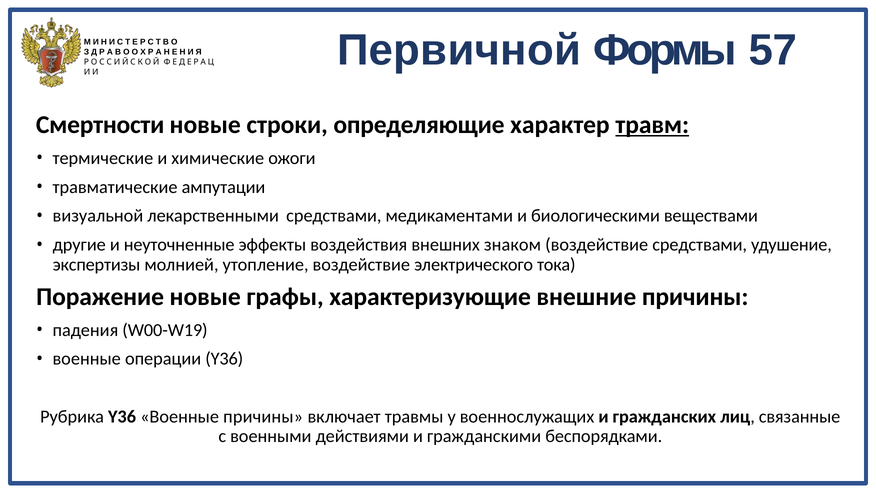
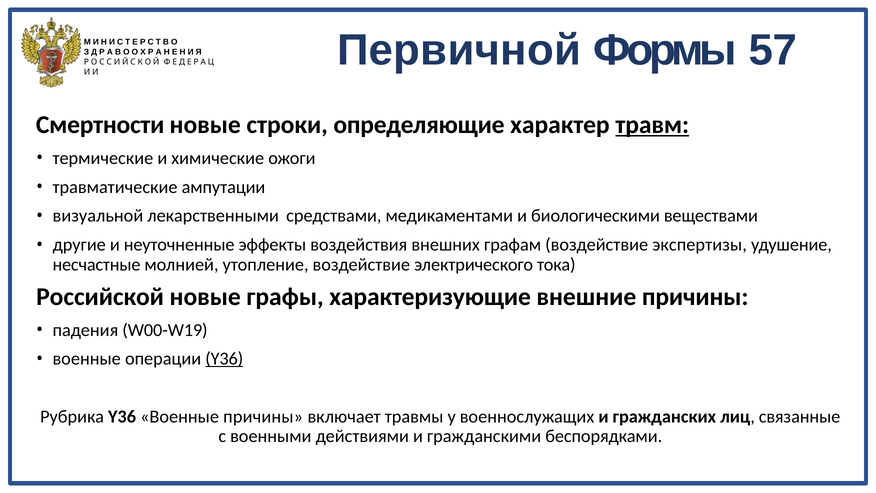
знаком: знаком -> графам
воздействие средствами: средствами -> экспертизы
экспертизы: экспертизы -> несчастные
Поражение: Поражение -> Российской
Y36 at (224, 359) underline: none -> present
